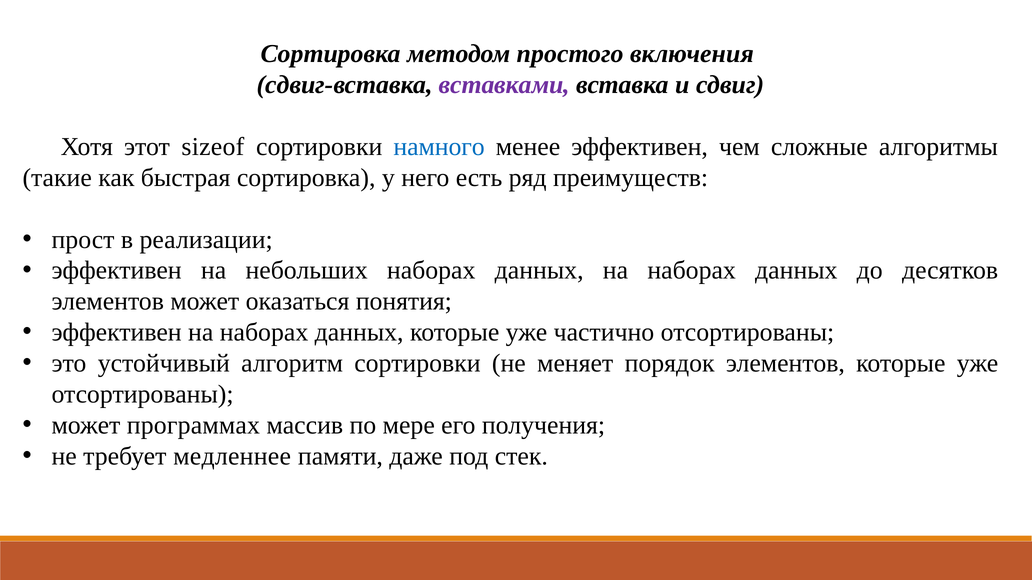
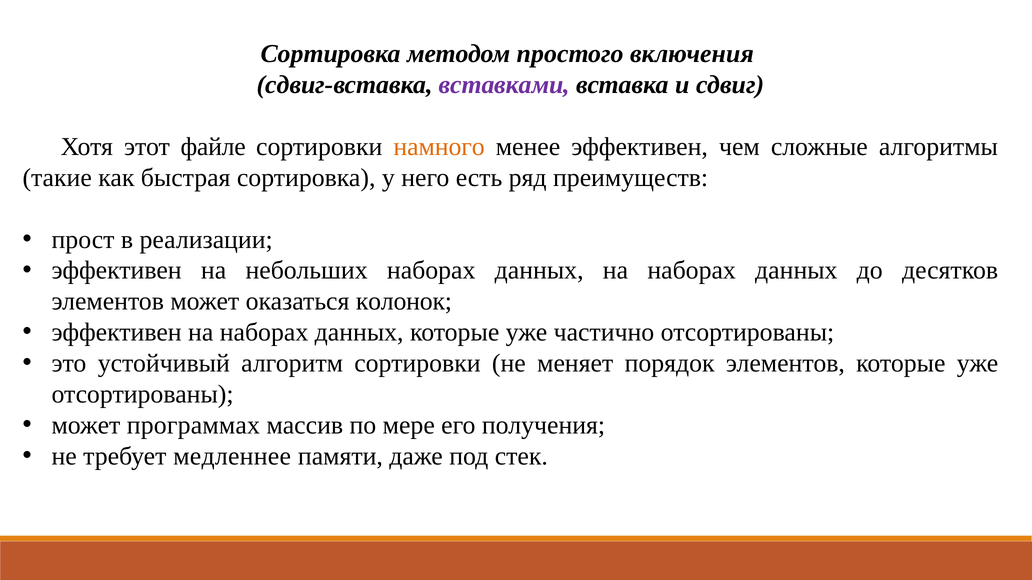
sizeof: sizeof -> файле
намного colour: blue -> orange
понятия: понятия -> колонок
